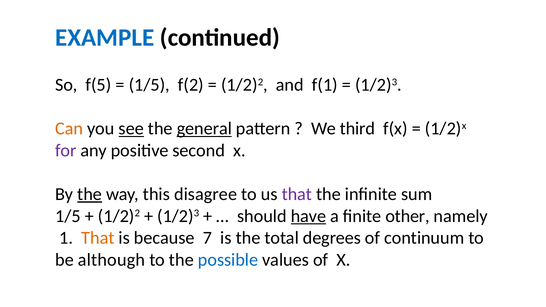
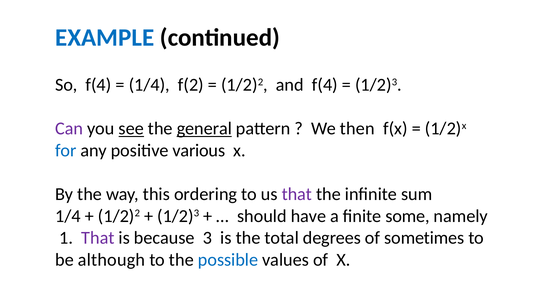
So f(5: f(5 -> f(4
1/5 at (149, 85): 1/5 -> 1/4
and f(1: f(1 -> f(4
Can colour: orange -> purple
third: third -> then
for colour: purple -> blue
second: second -> various
the at (90, 194) underline: present -> none
disagree: disagree -> ordering
1/5 at (68, 216): 1/5 -> 1/4
have underline: present -> none
other: other -> some
That at (98, 238) colour: orange -> purple
7: 7 -> 3
continuum: continuum -> sometimes
